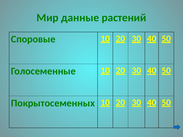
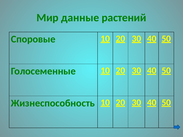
Покрытосеменных: Покрытосеменных -> Жизнеспособность
